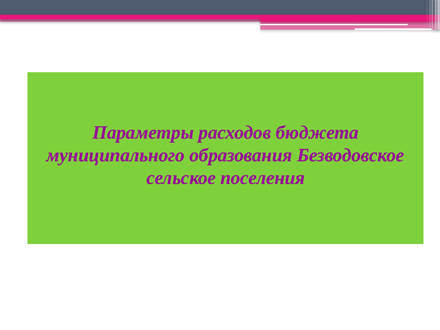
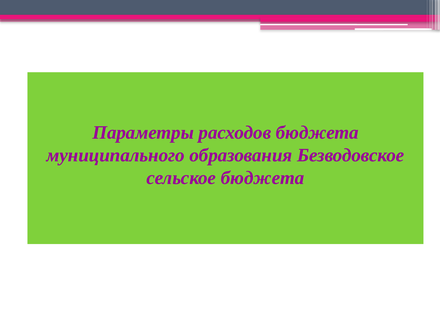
сельское поселения: поселения -> бюджета
